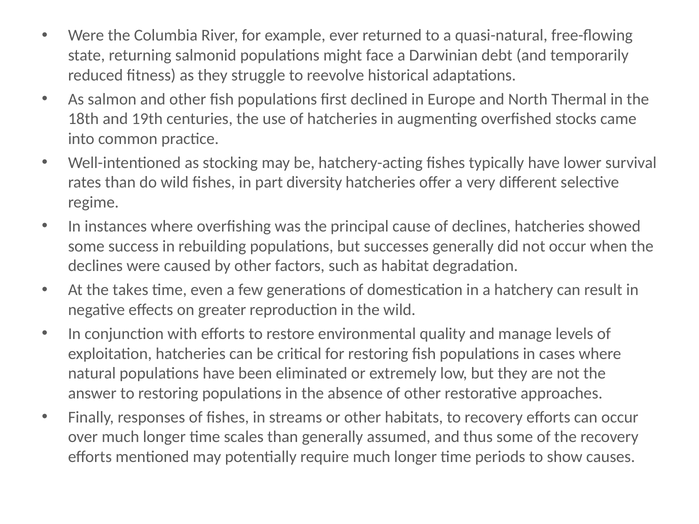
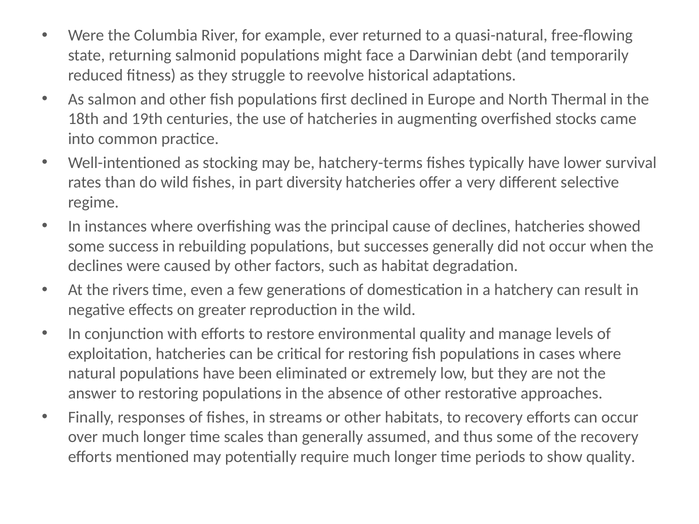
hatchery-acting: hatchery-acting -> hatchery-terms
takes: takes -> rivers
show causes: causes -> quality
